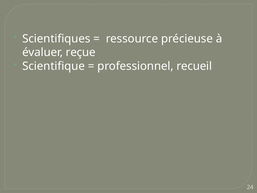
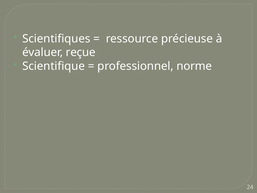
recueil: recueil -> norme
